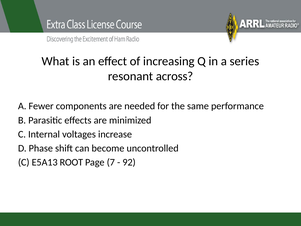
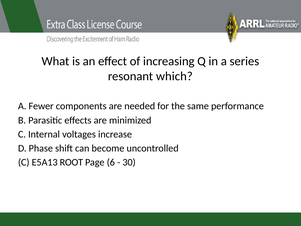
across: across -> which
7: 7 -> 6
92: 92 -> 30
